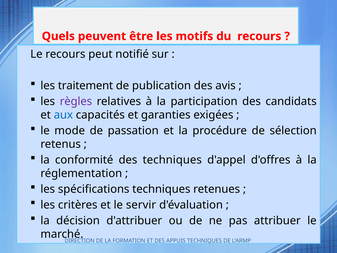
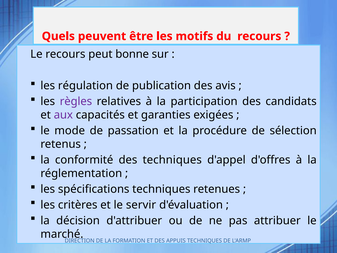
notifié: notifié -> bonne
traitement: traitement -> régulation
aux colour: blue -> purple
